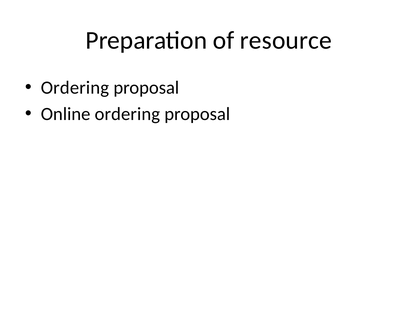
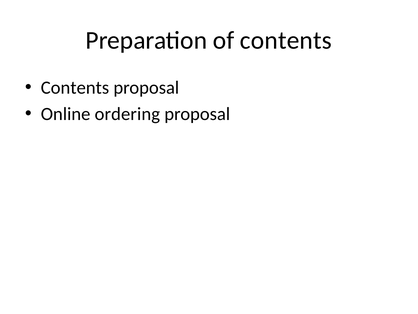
of resource: resource -> contents
Ordering at (75, 88): Ordering -> Contents
